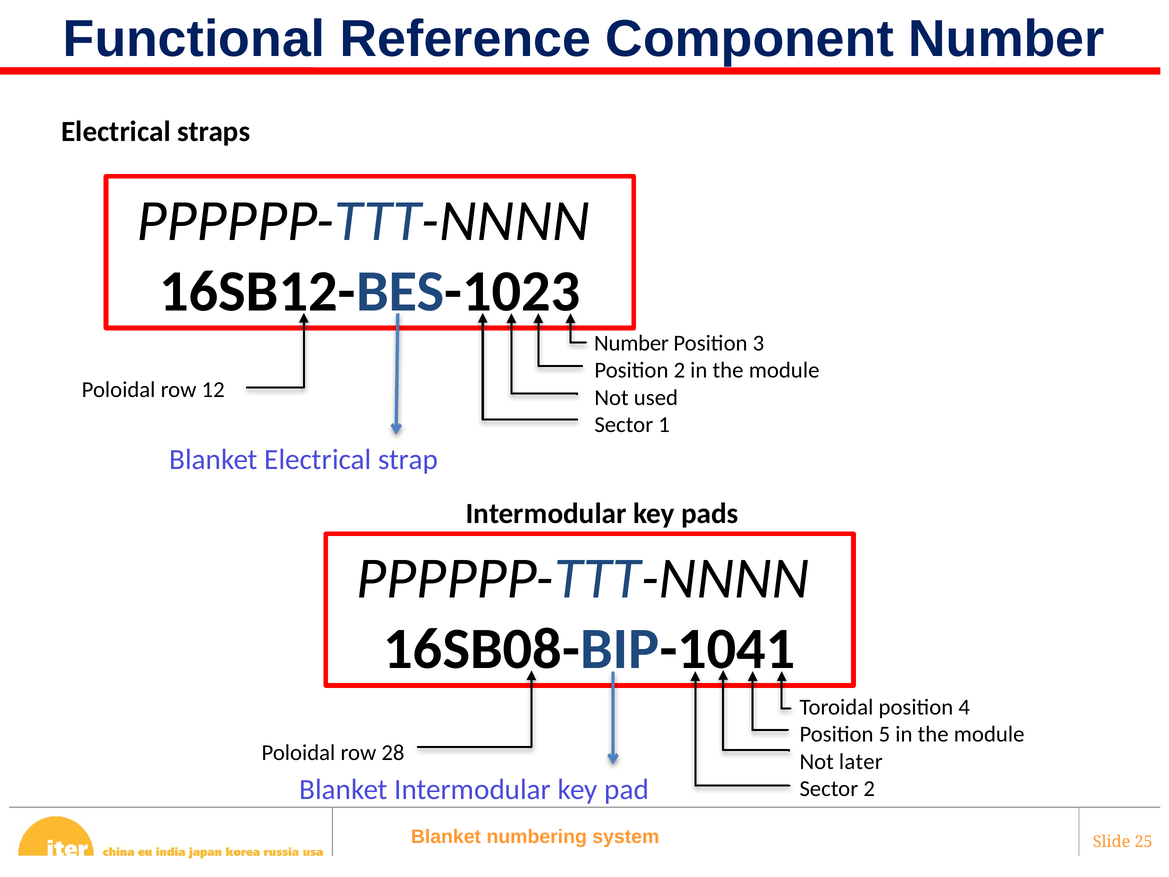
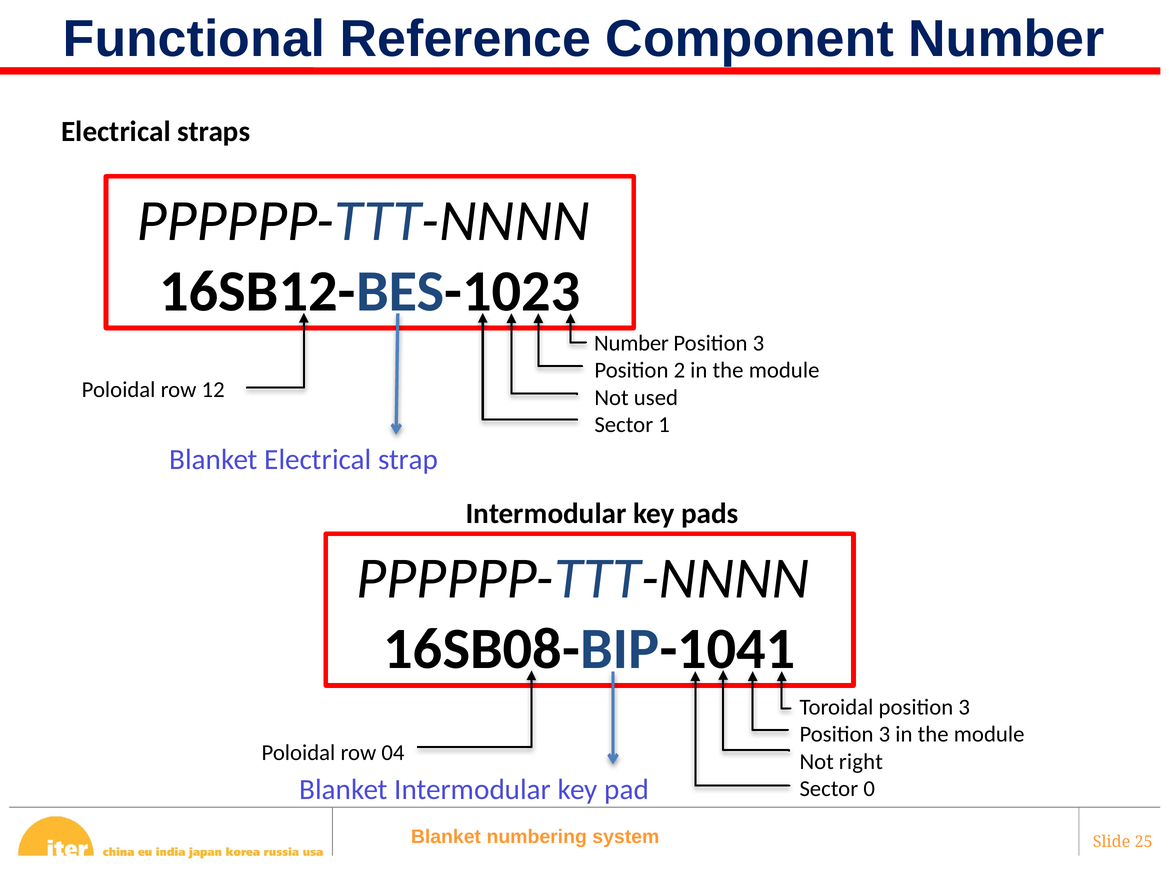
Toroidal position 4: 4 -> 3
5 at (884, 734): 5 -> 3
28: 28 -> 04
later: later -> right
Sector 2: 2 -> 0
